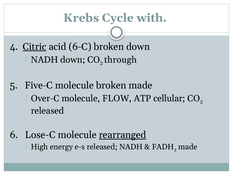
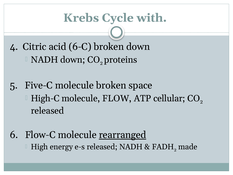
Citric underline: present -> none
through: through -> proteins
broken made: made -> space
Over-C: Over-C -> High-C
Lose-C: Lose-C -> Flow-C
